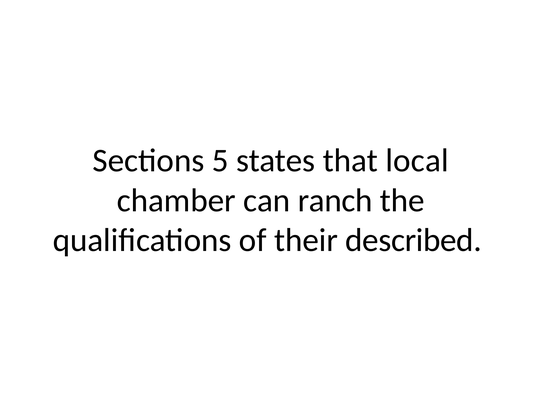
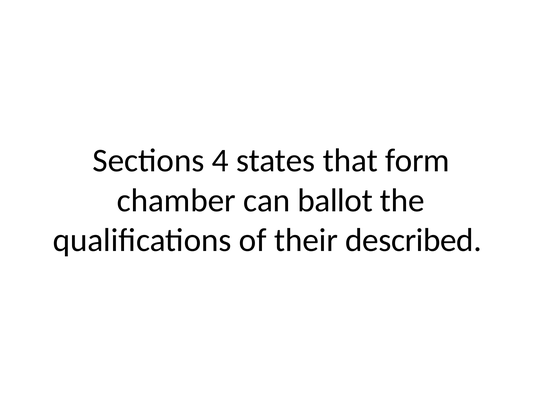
5: 5 -> 4
local: local -> form
ranch: ranch -> ballot
